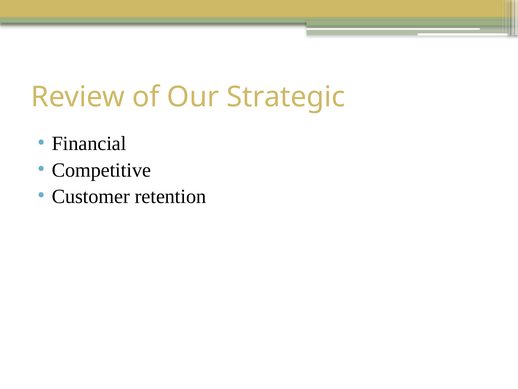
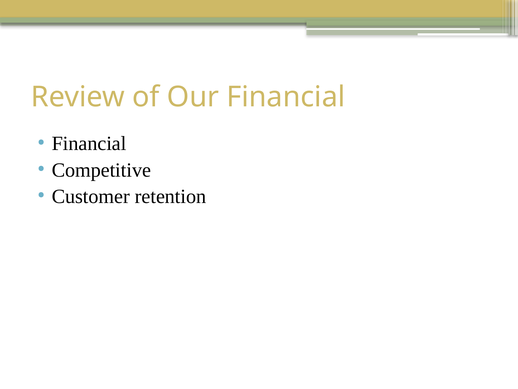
Our Strategic: Strategic -> Financial
